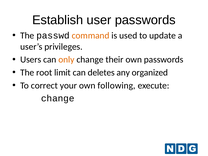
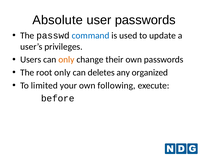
Establish: Establish -> Absolute
command colour: orange -> blue
root limit: limit -> only
correct: correct -> limited
change at (58, 98): change -> before
